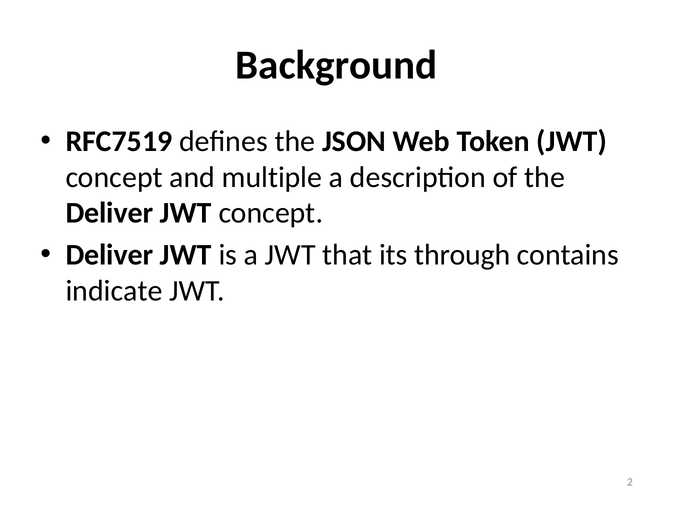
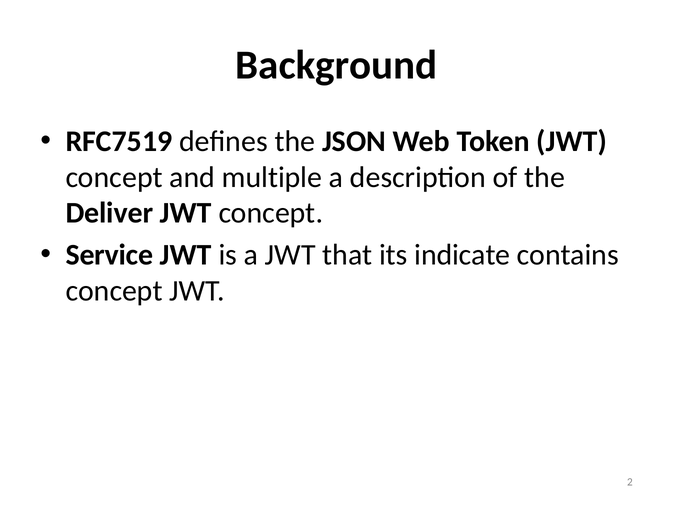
Deliver at (109, 255): Deliver -> Service
through: through -> indicate
indicate at (114, 291): indicate -> concept
